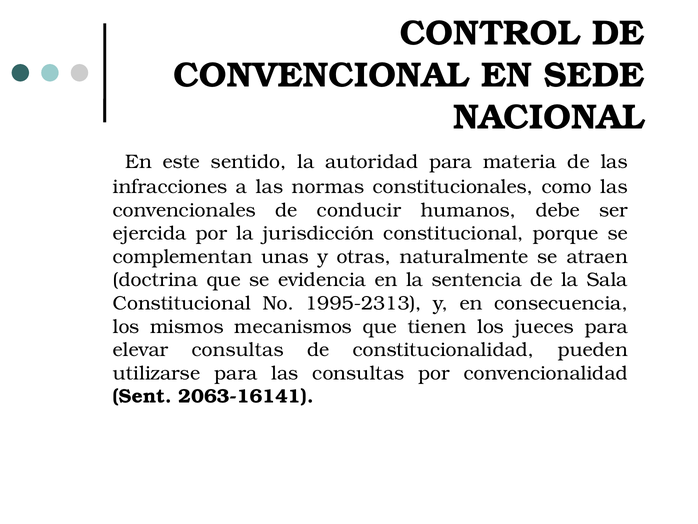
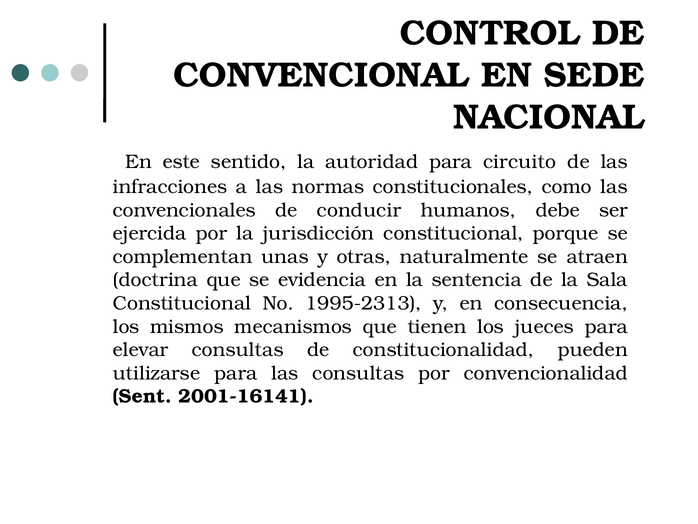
materia: materia -> circuito
2063-16141: 2063-16141 -> 2001-16141
